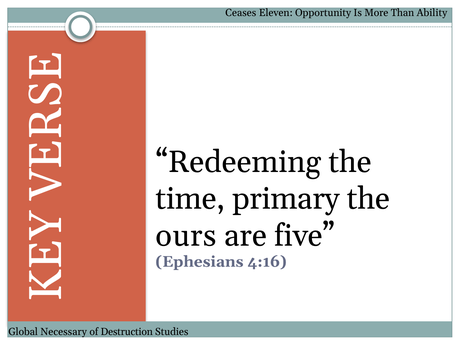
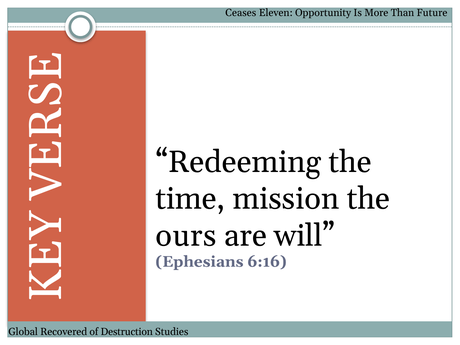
Ability: Ability -> Future
primary: primary -> mission
five: five -> will
4:16: 4:16 -> 6:16
Necessary: Necessary -> Recovered
